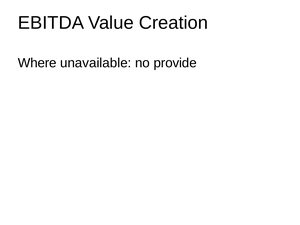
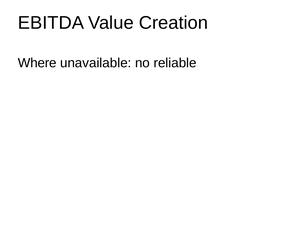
provide: provide -> reliable
